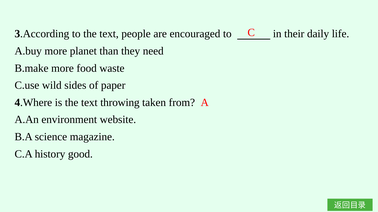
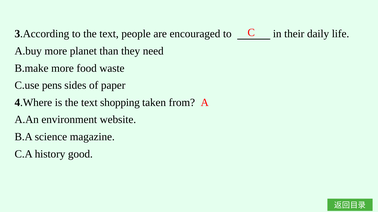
wild: wild -> pens
throwing: throwing -> shopping
